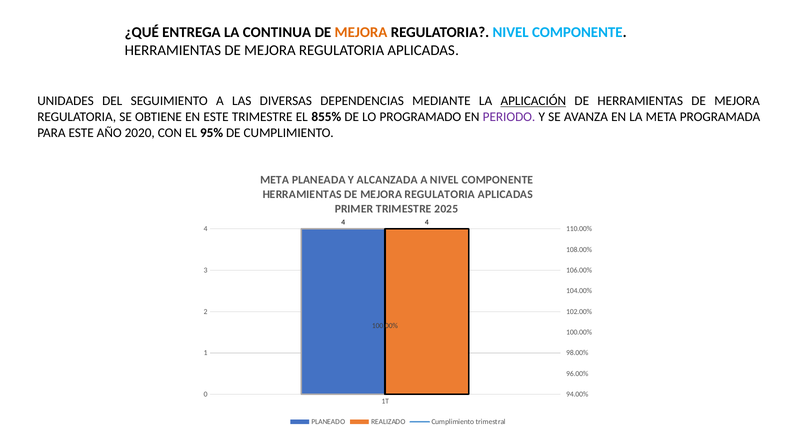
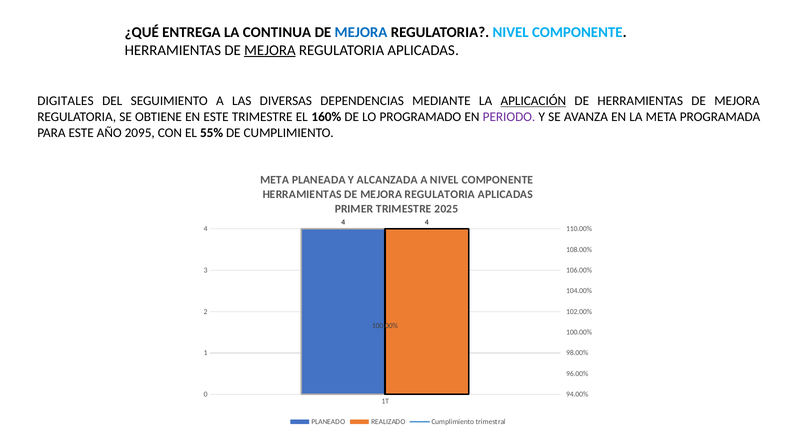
MEJORA at (361, 32) colour: orange -> blue
MEJORA at (270, 50) underline: none -> present
UNIDADES: UNIDADES -> DIGITALES
855%: 855% -> 160%
2020: 2020 -> 2095
95%: 95% -> 55%
